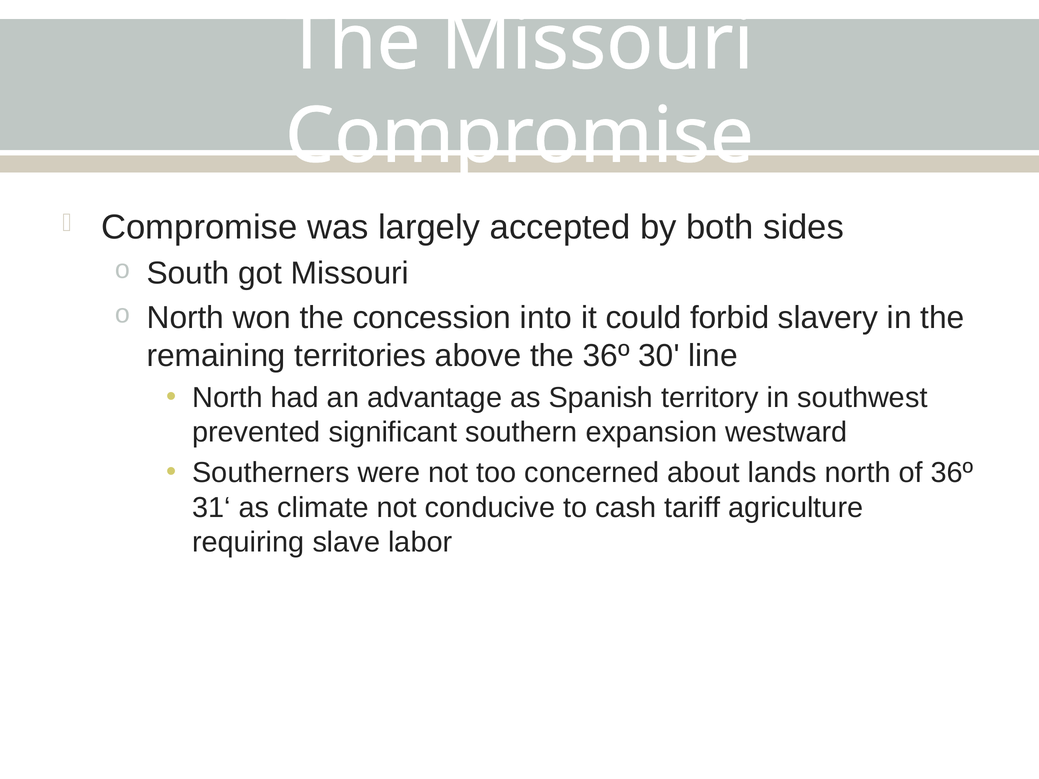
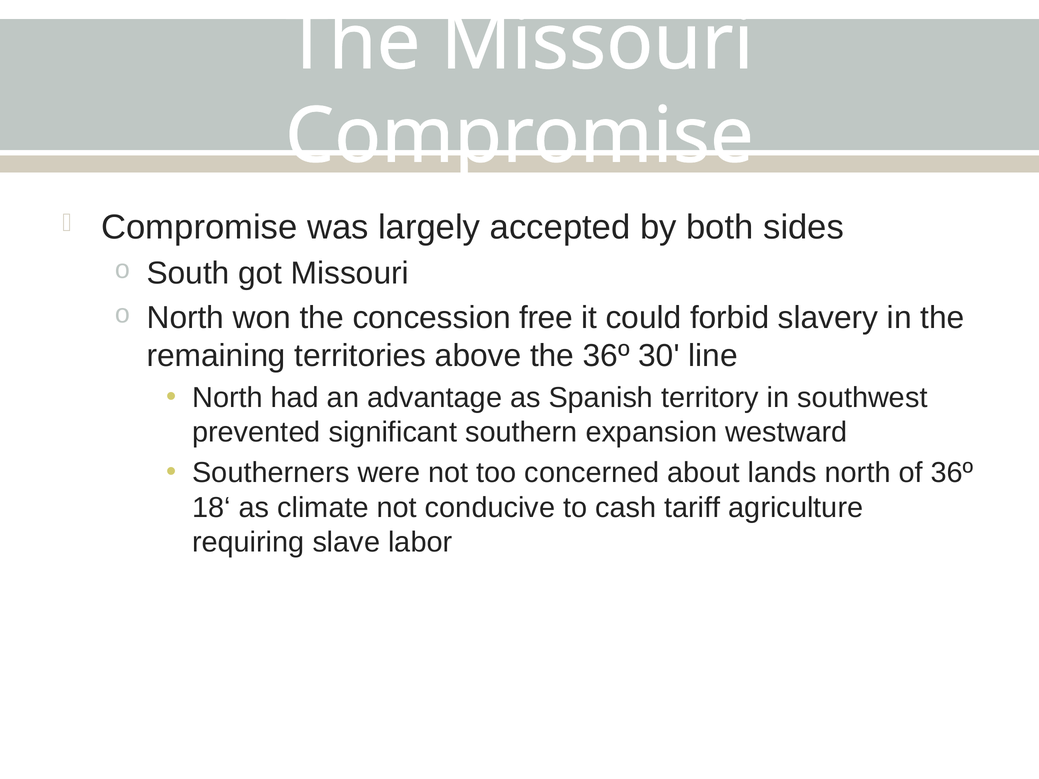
into: into -> free
31‘: 31‘ -> 18‘
